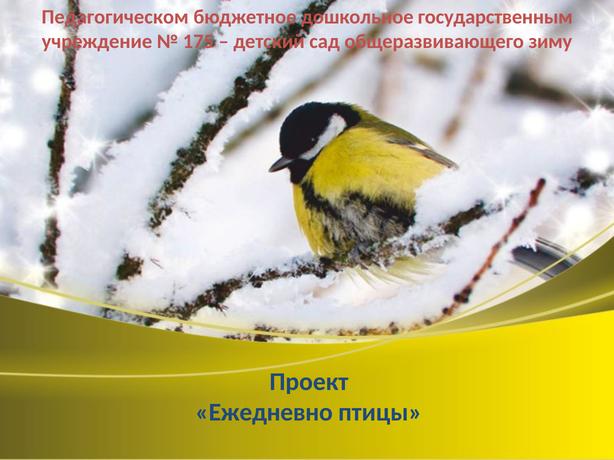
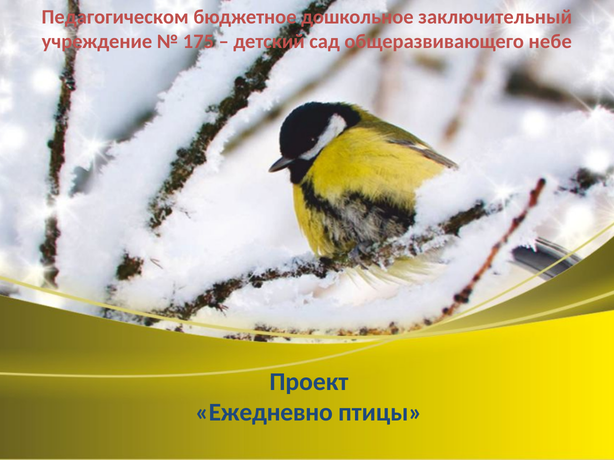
государственным: государственным -> заключительный
зиму: зиму -> небе
